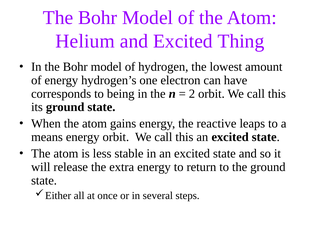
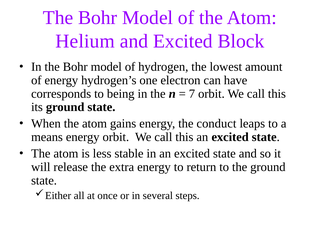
Thing: Thing -> Block
2: 2 -> 7
reactive: reactive -> conduct
